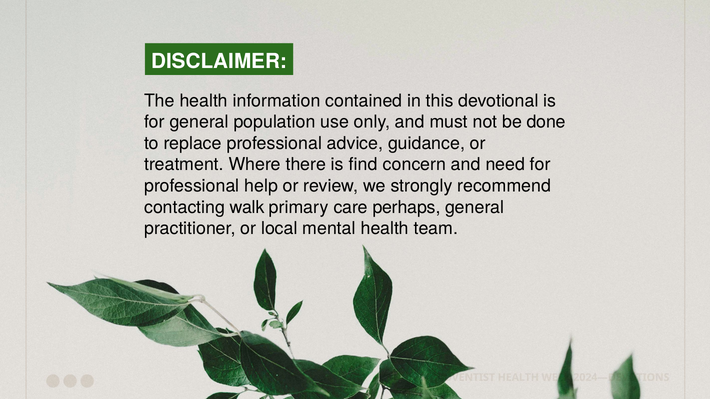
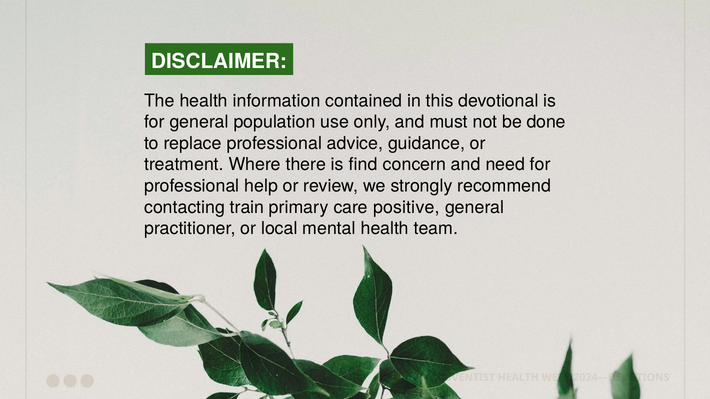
walk: walk -> train
perhaps: perhaps -> positive
